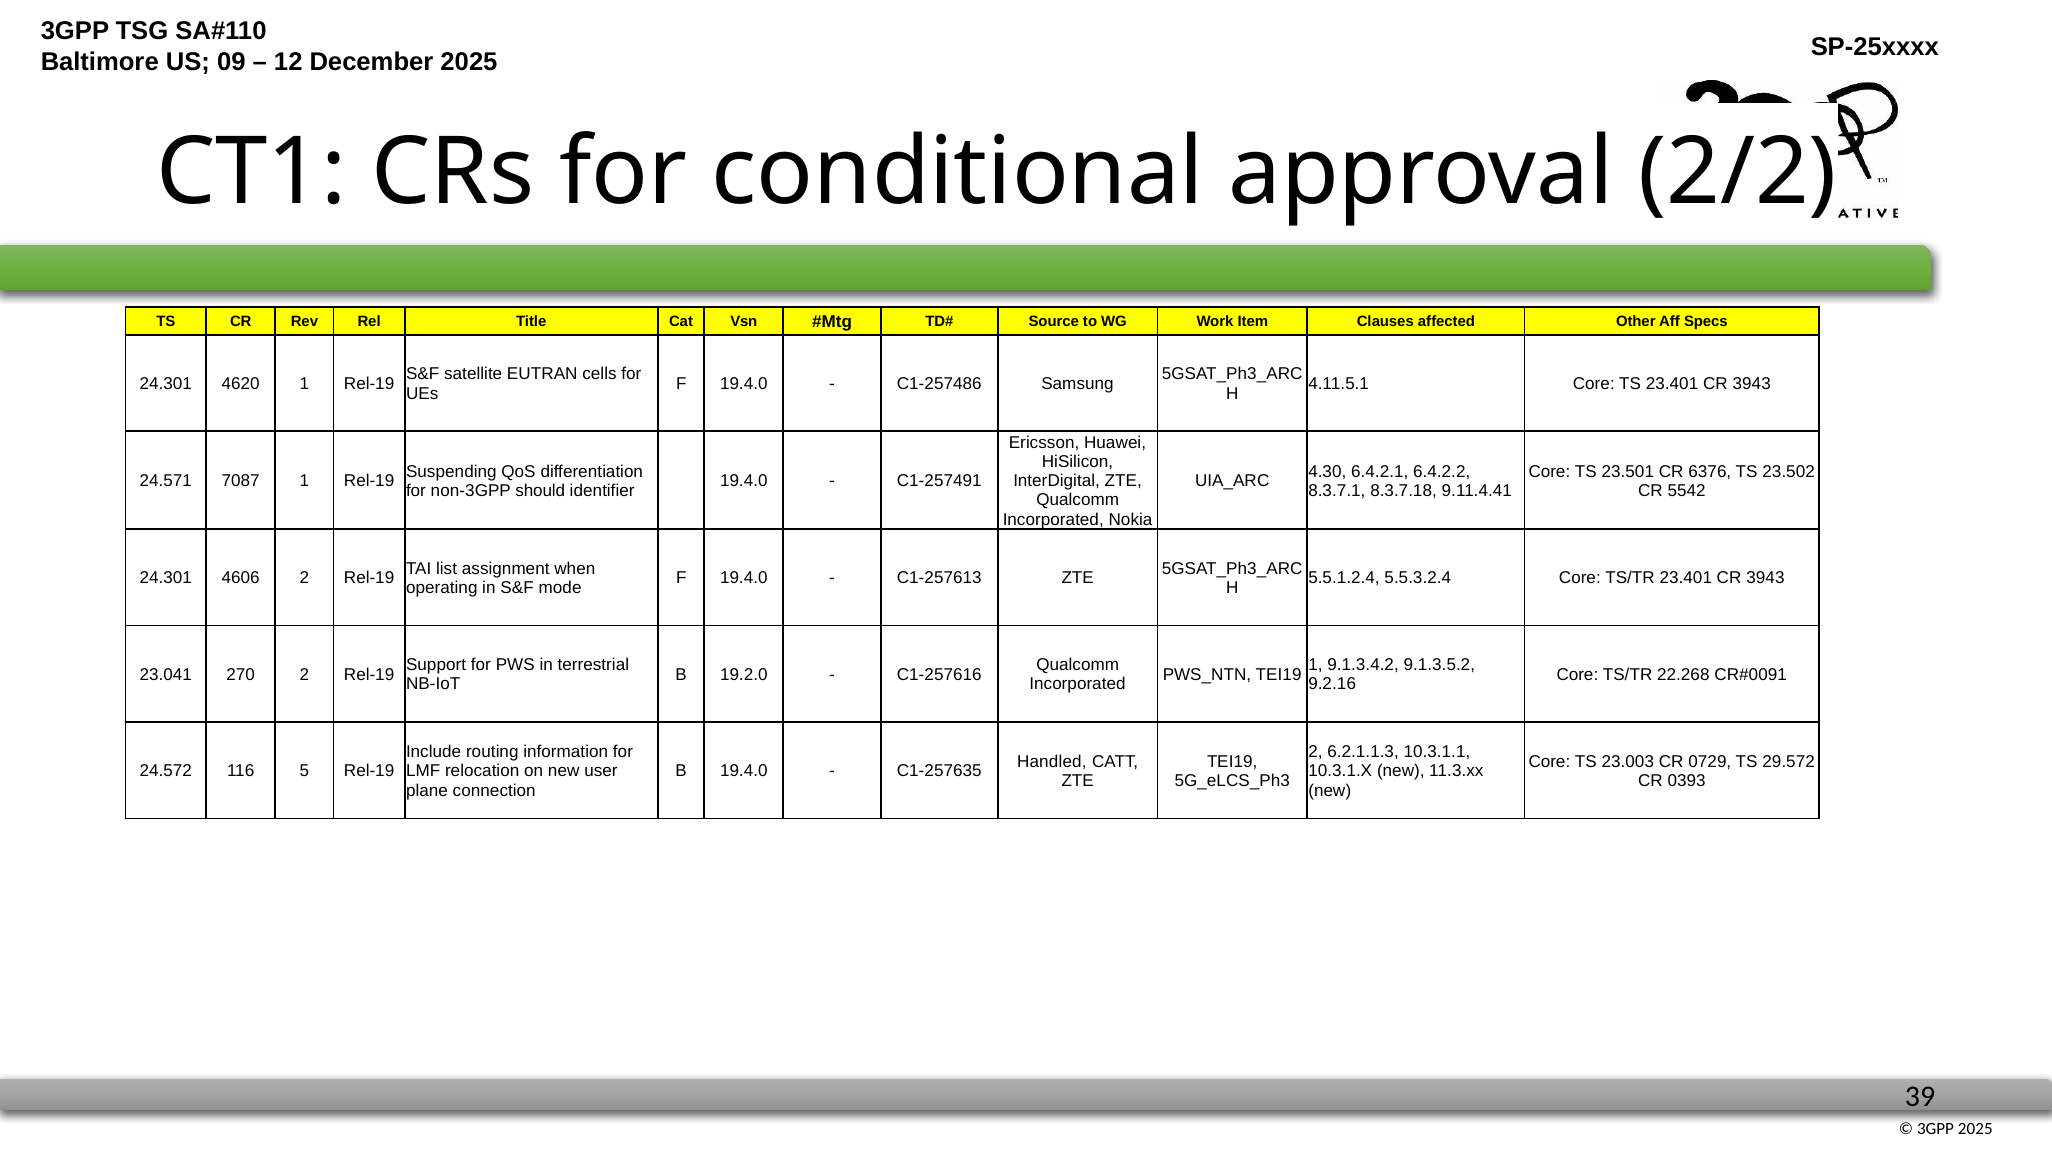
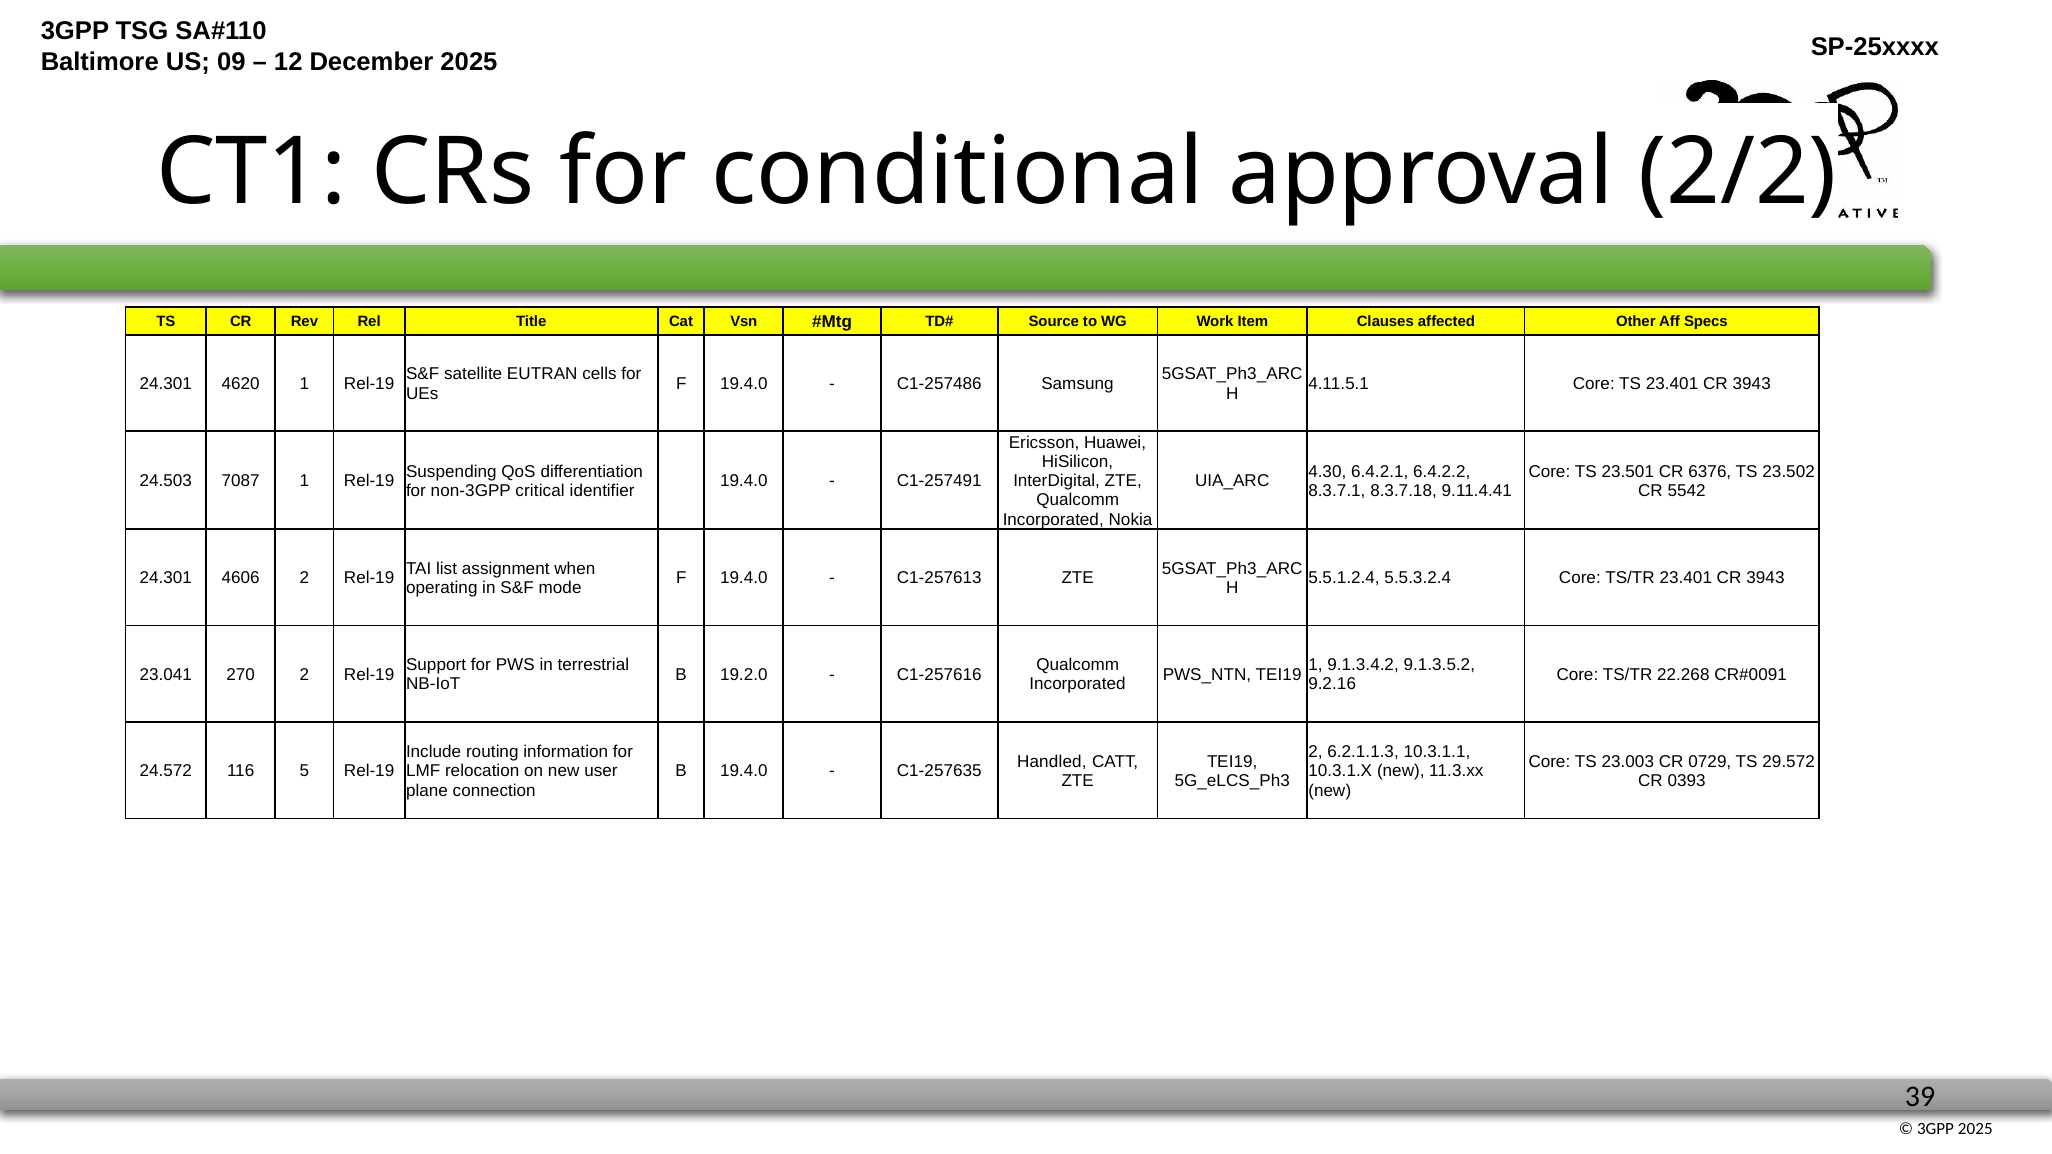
24.571: 24.571 -> 24.503
should: should -> critical
